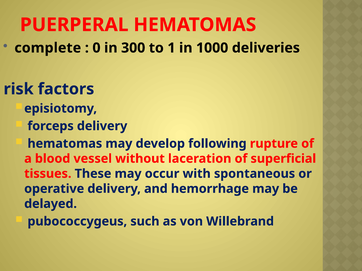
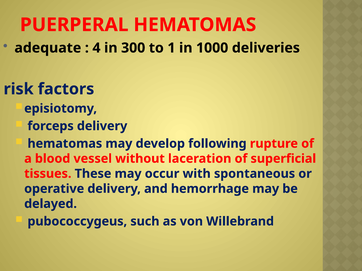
complete: complete -> adequate
0: 0 -> 4
